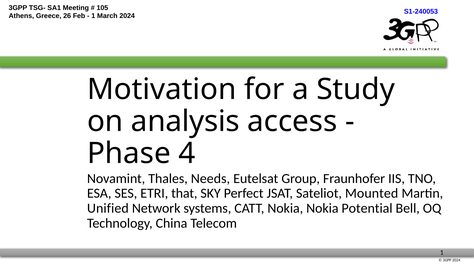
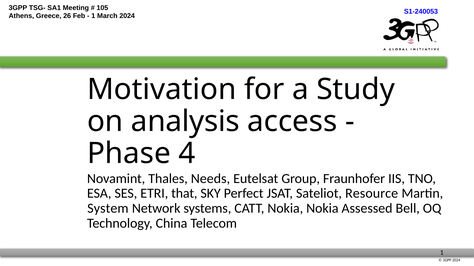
Mounted: Mounted -> Resource
Unified: Unified -> System
Potential: Potential -> Assessed
